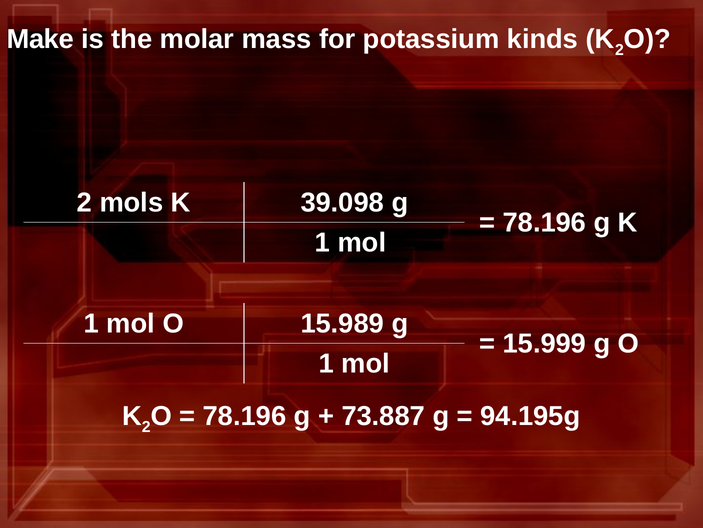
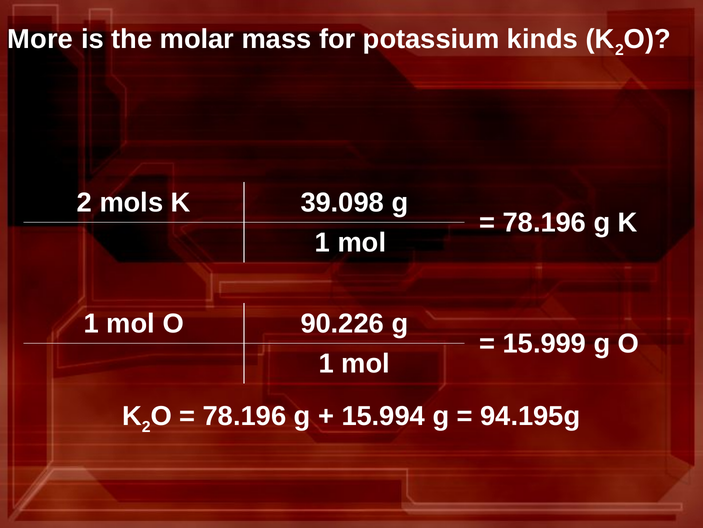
Make: Make -> More
15.989: 15.989 -> 90.226
73.887: 73.887 -> 15.994
